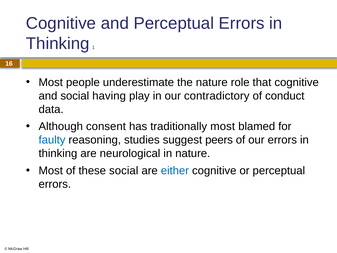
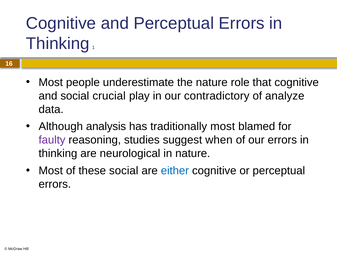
having: having -> crucial
conduct: conduct -> analyze
consent: consent -> analysis
faulty colour: blue -> purple
peers: peers -> when
